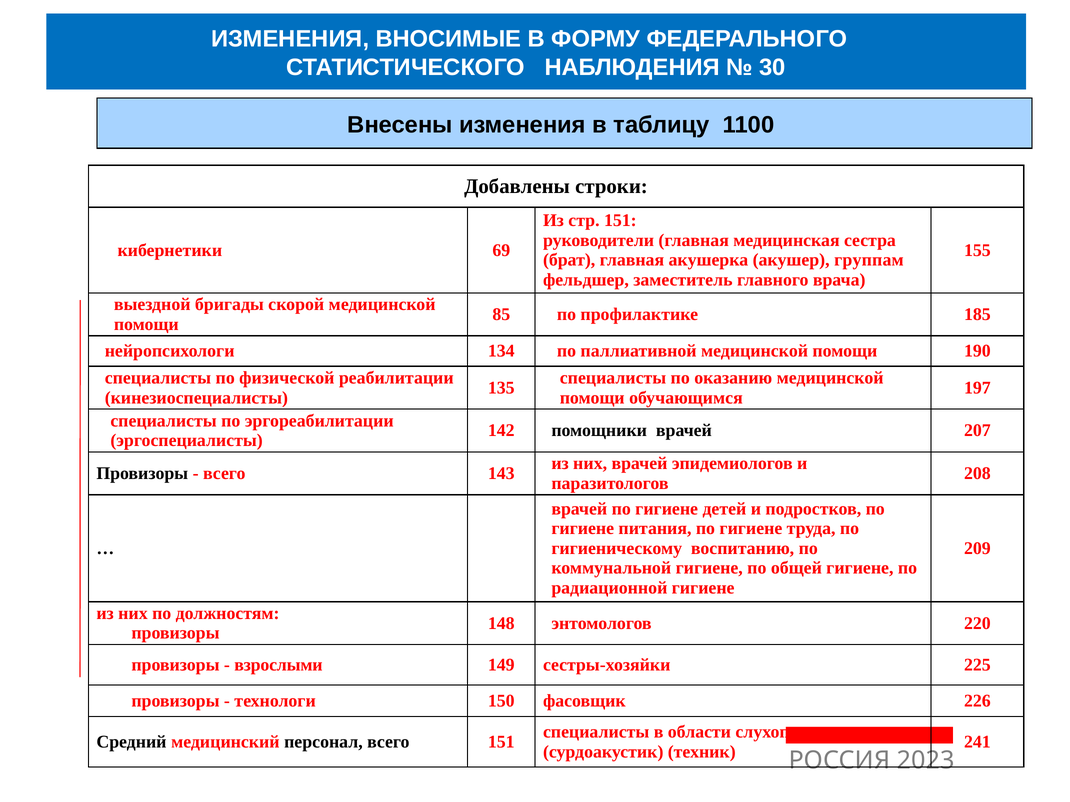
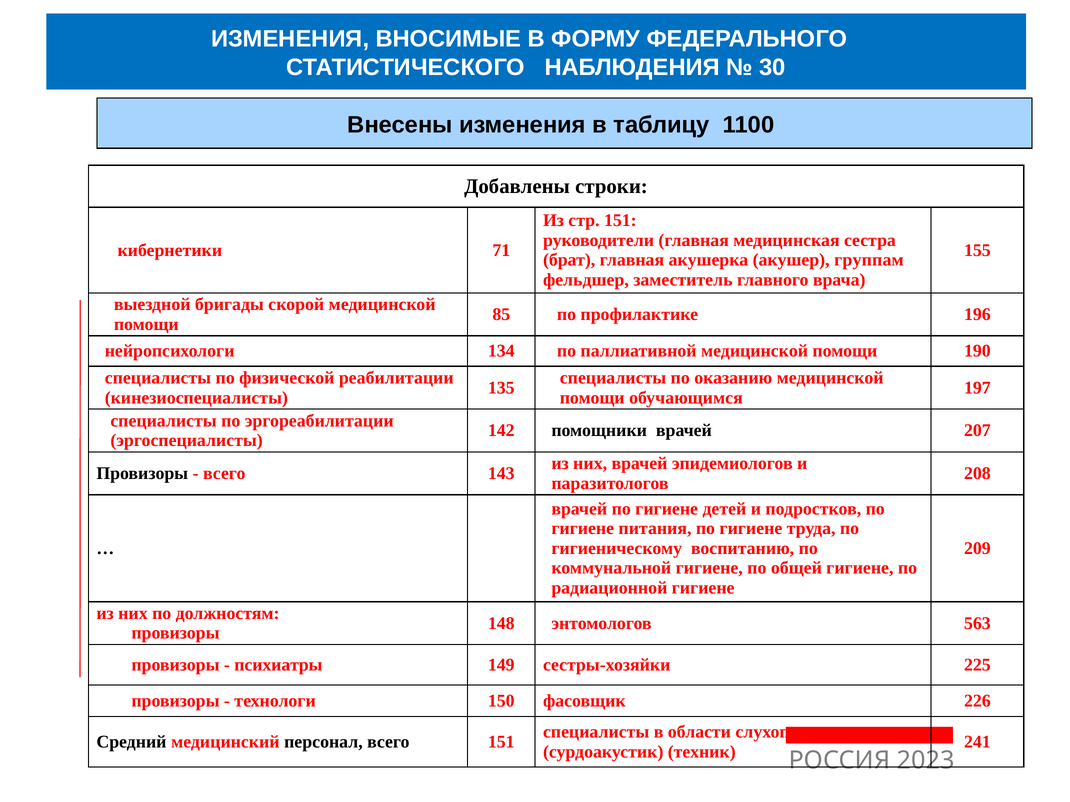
69: 69 -> 71
185: 185 -> 196
220: 220 -> 563
взрослыми: взрослыми -> психиатры
